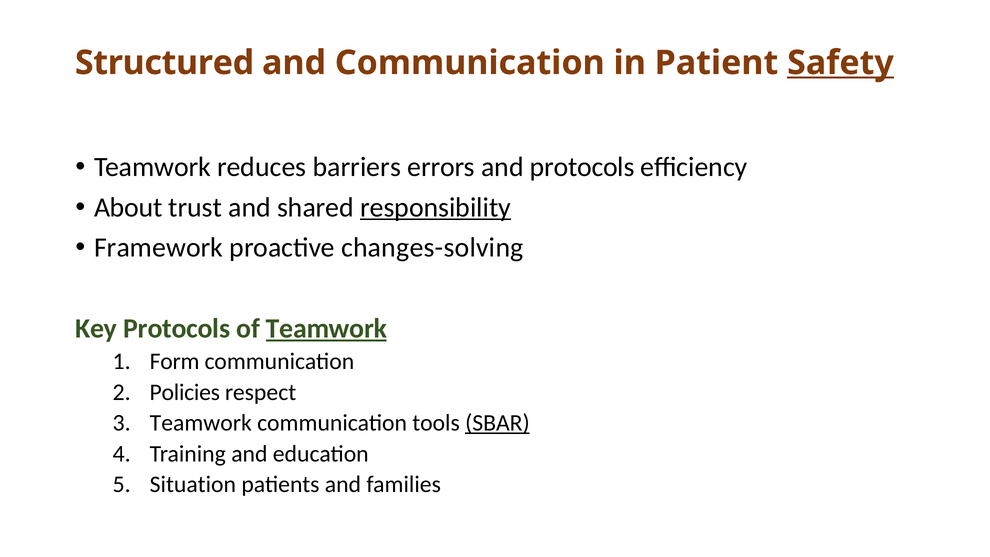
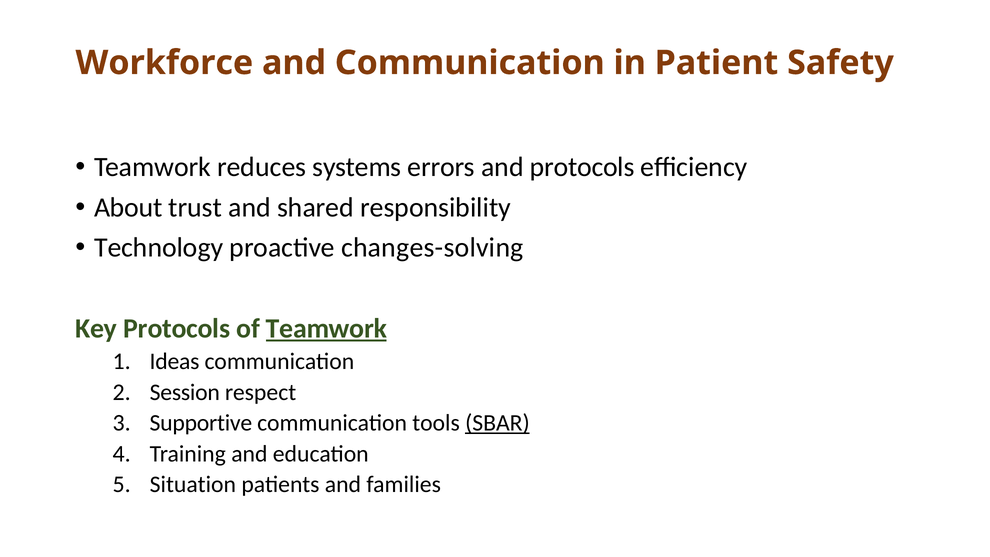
Structured: Structured -> Workforce
Safety underline: present -> none
barriers: barriers -> systems
responsibility underline: present -> none
Framework: Framework -> Technology
Form: Form -> Ideas
Policies: Policies -> Session
Teamwork at (201, 423): Teamwork -> Supportive
